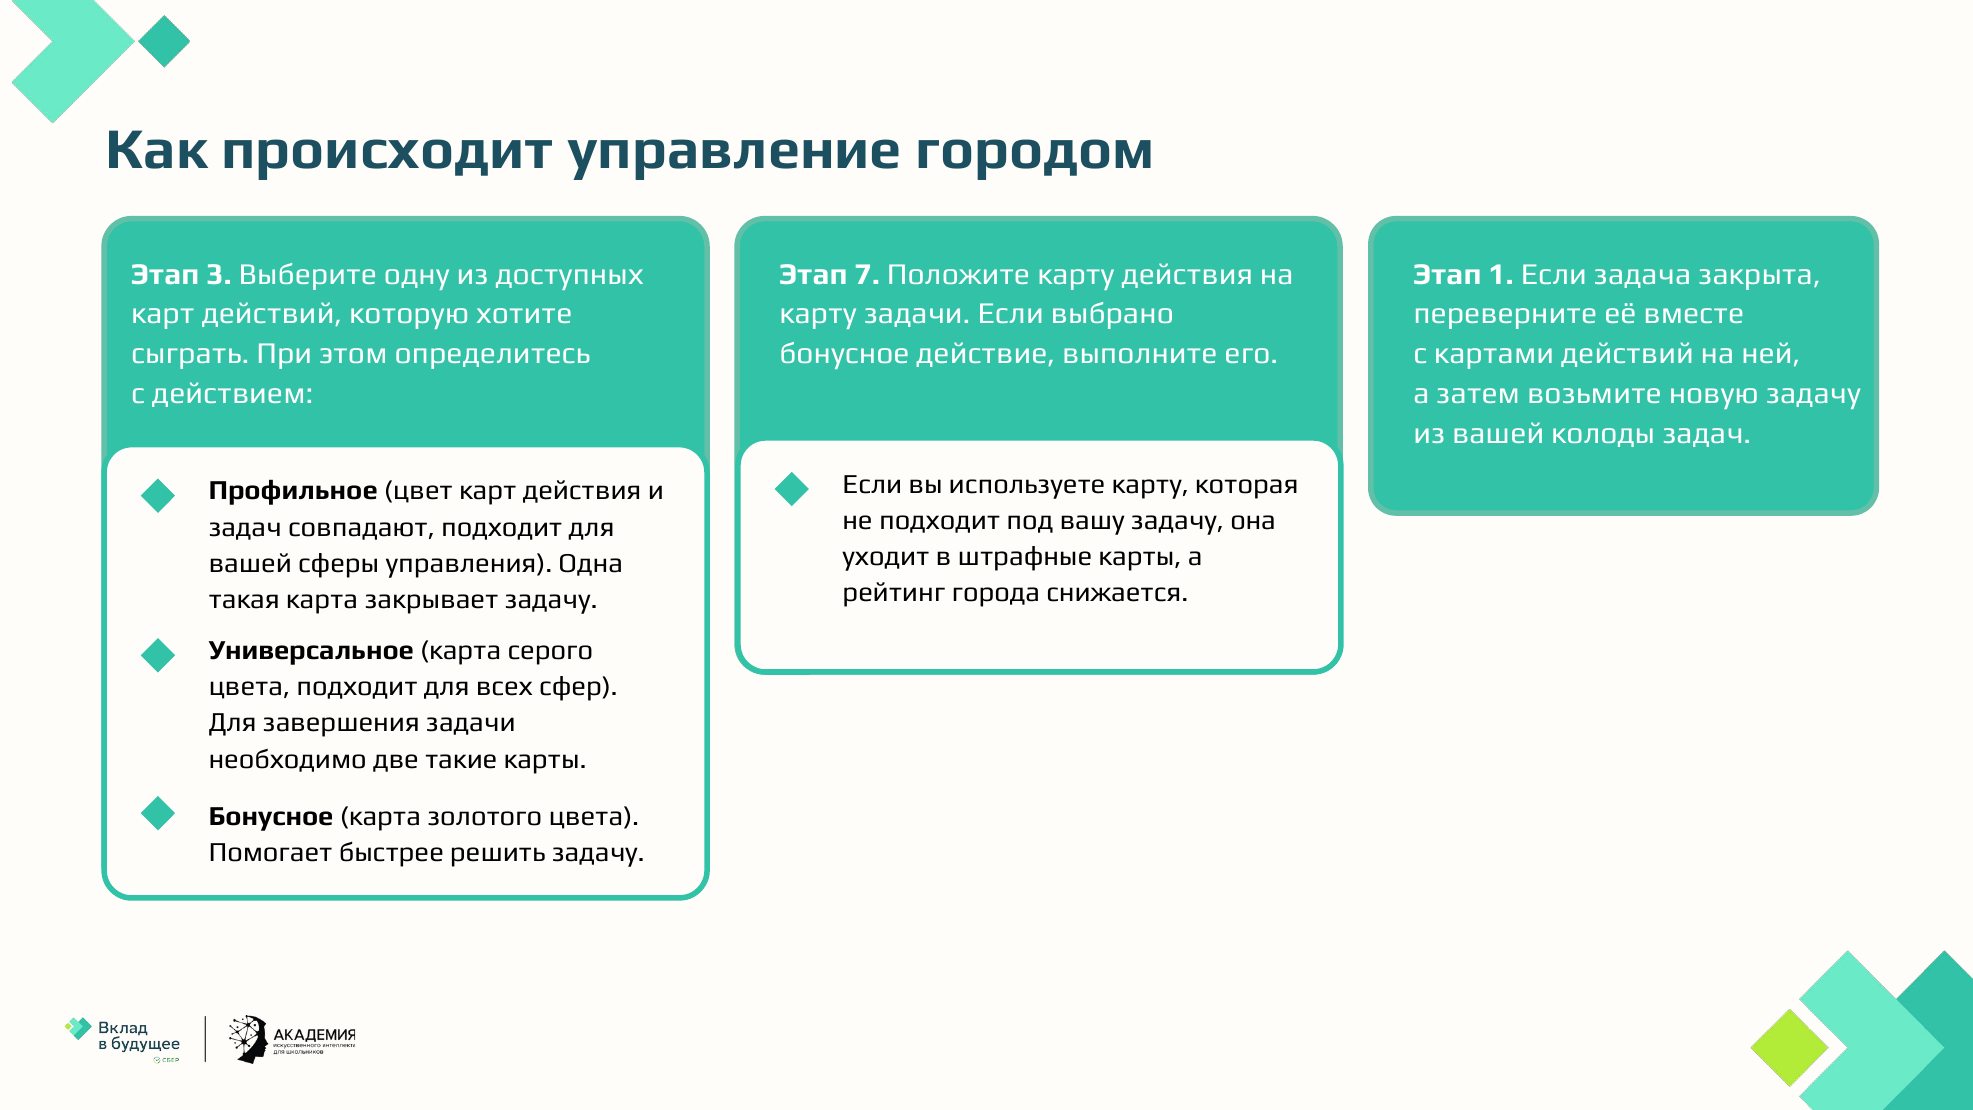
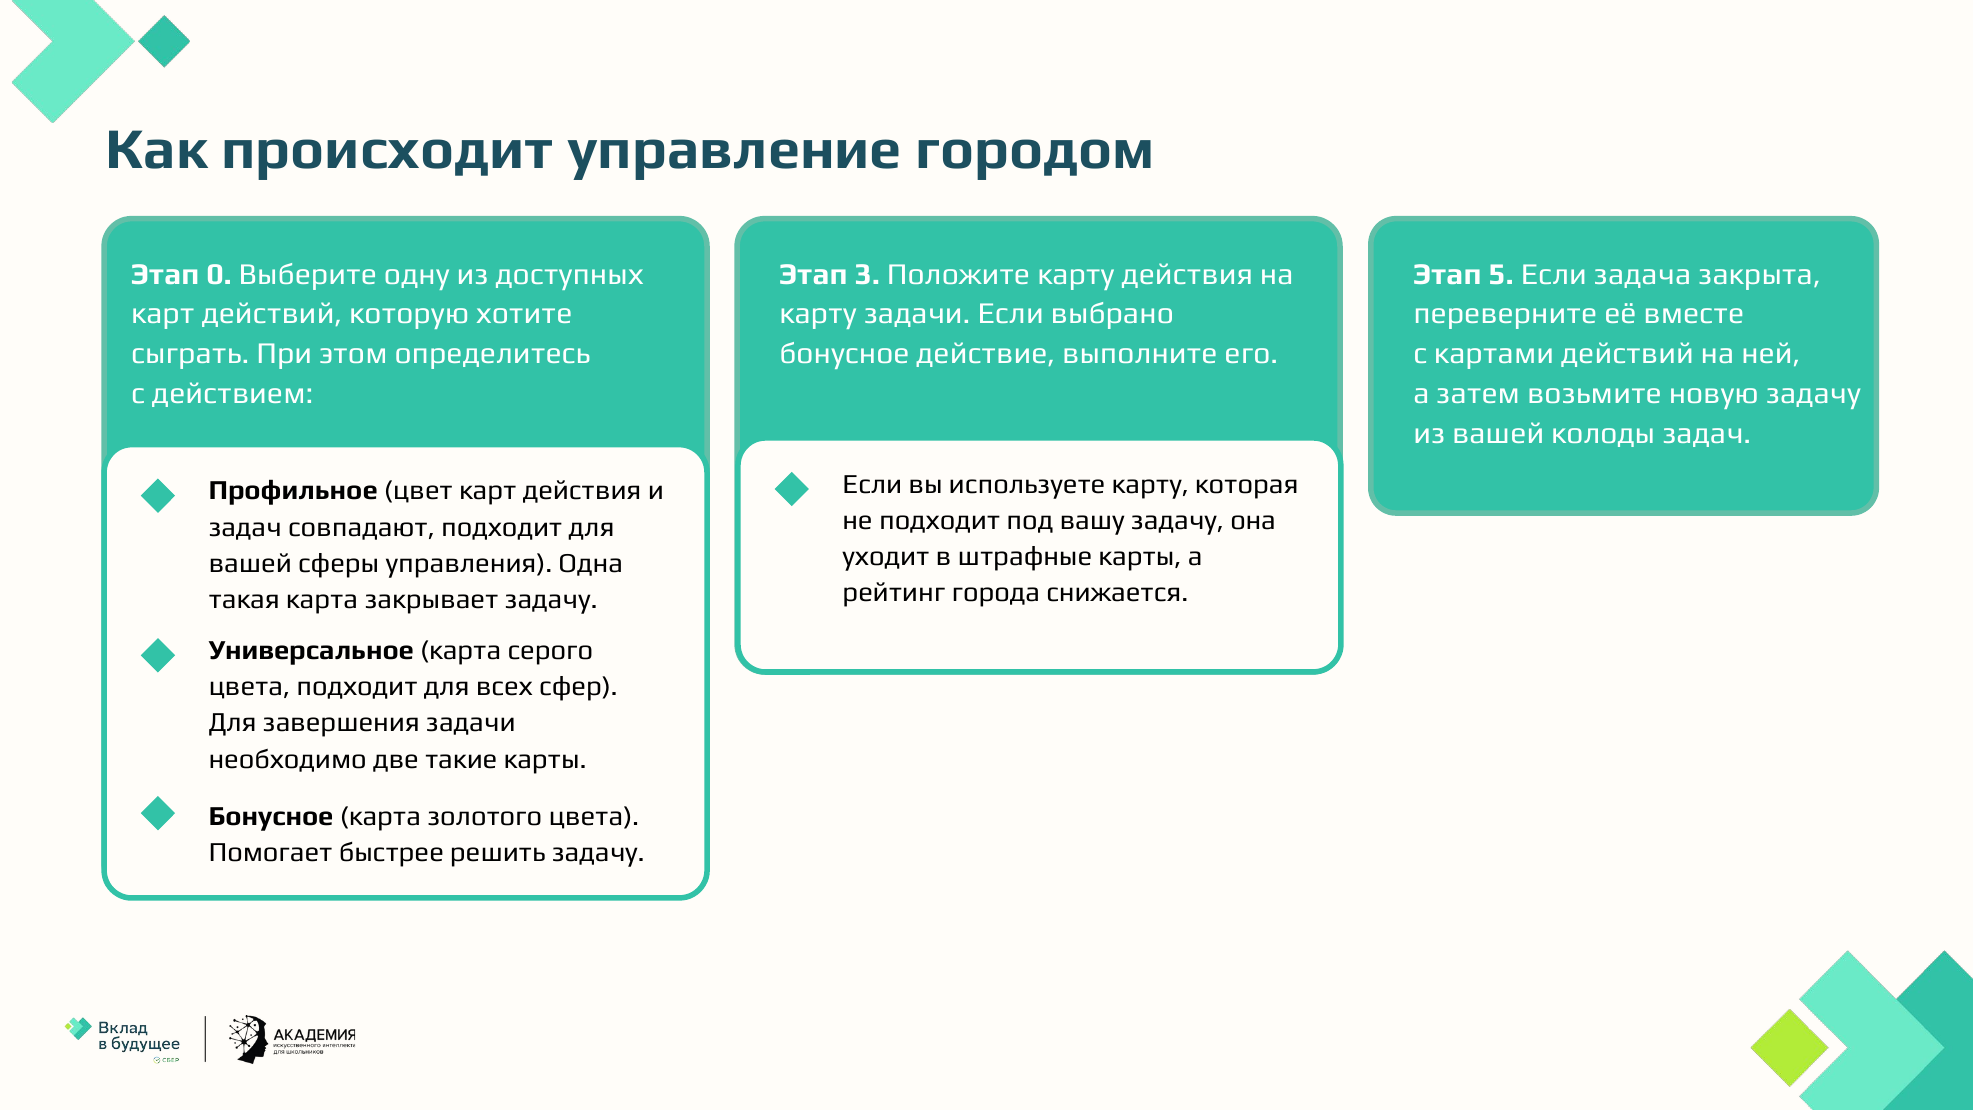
3: 3 -> 0
7: 7 -> 3
1: 1 -> 5
